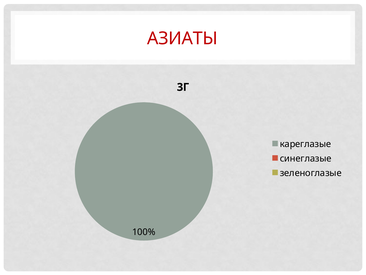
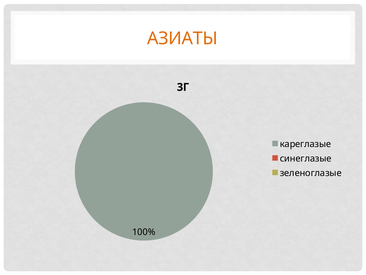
АЗИАТЫ colour: red -> orange
